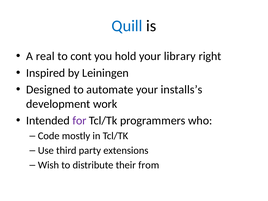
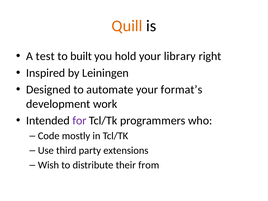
Quill colour: blue -> orange
real: real -> test
cont: cont -> built
installs’s: installs’s -> format’s
